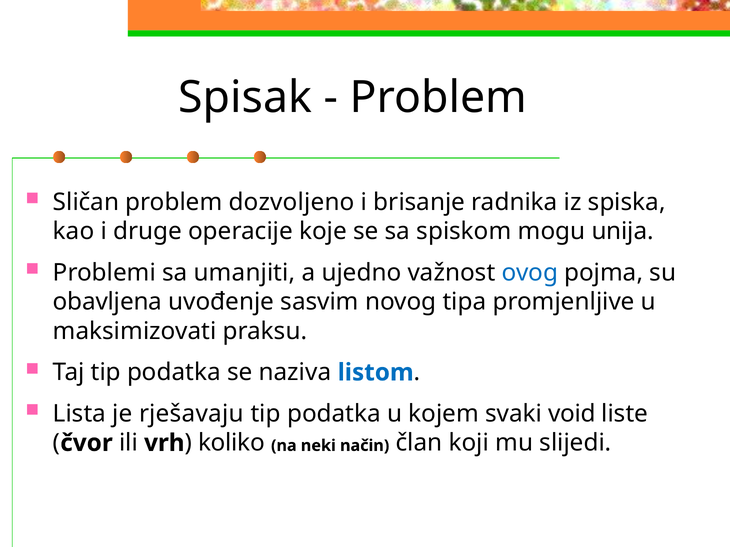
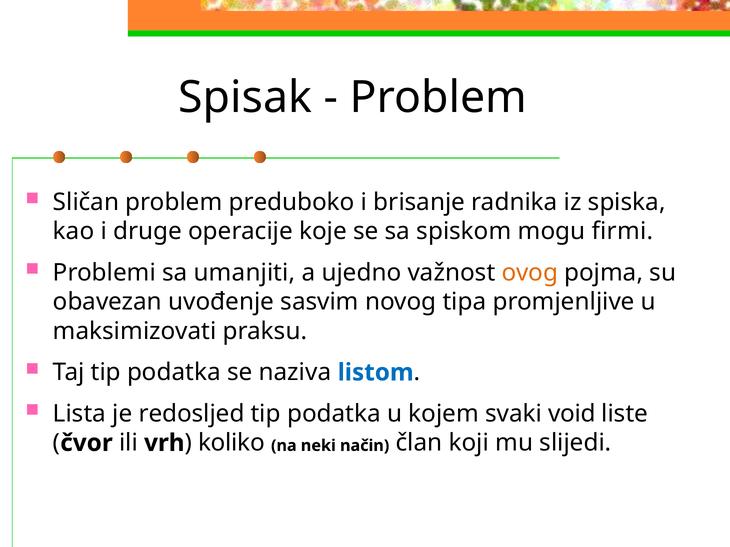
dozvoljeno: dozvoljeno -> preduboko
unija: unija -> firmi
ovog colour: blue -> orange
obavljena: obavljena -> obavezan
rješavaju: rješavaju -> redosljed
